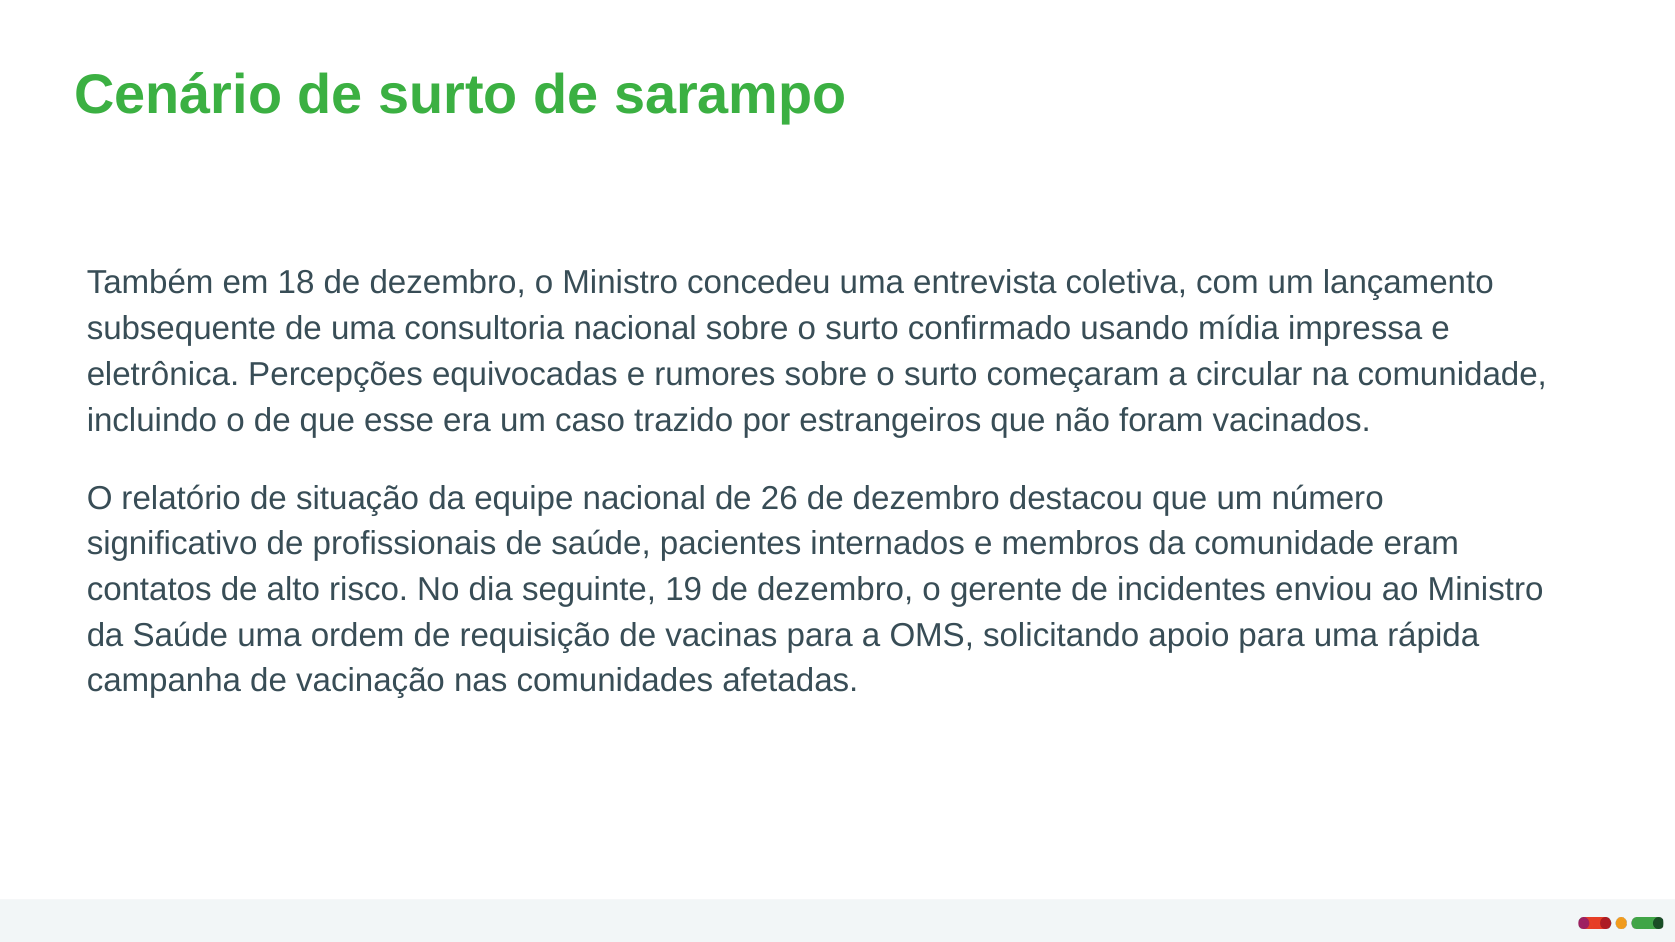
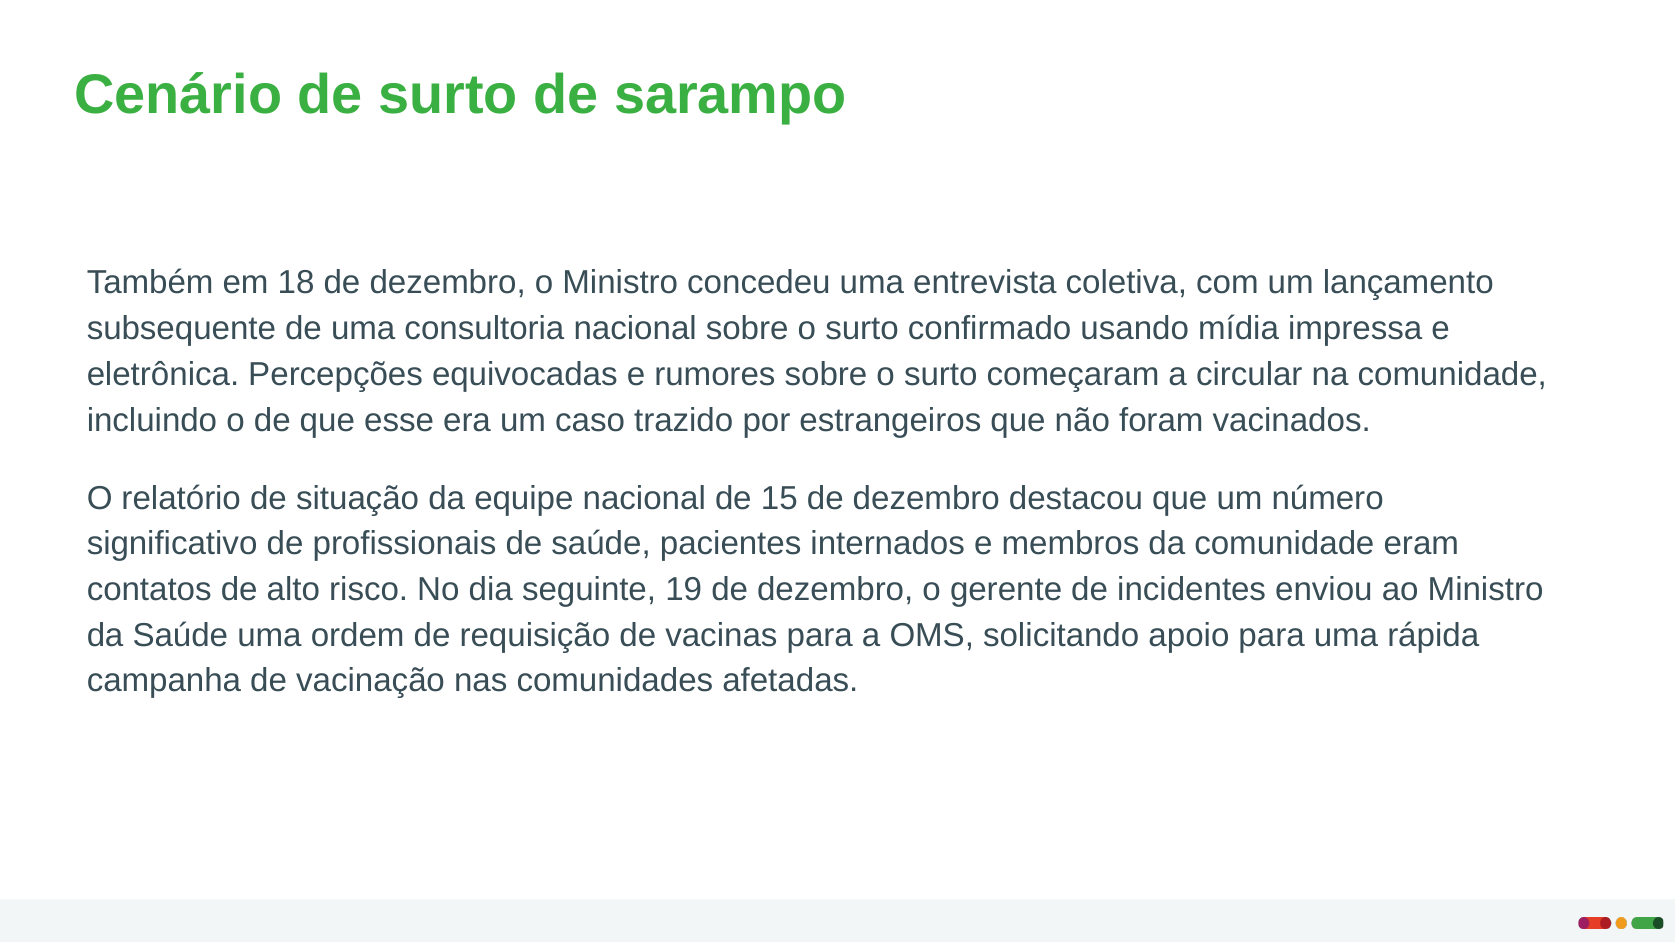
26: 26 -> 15
